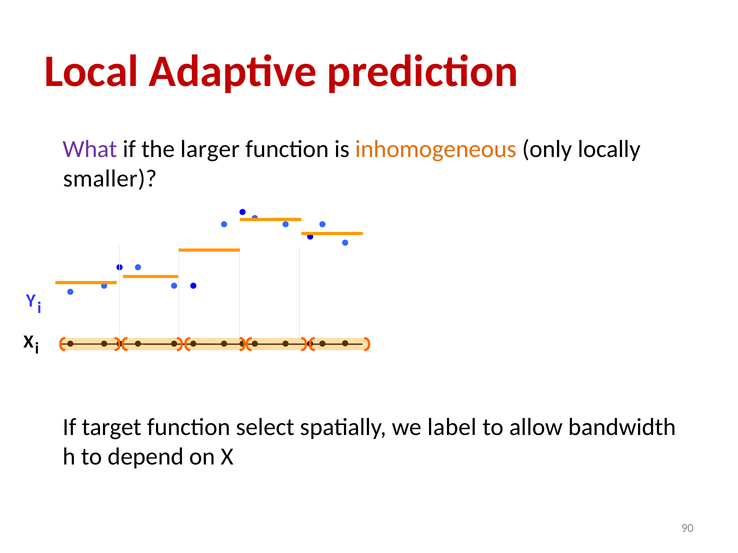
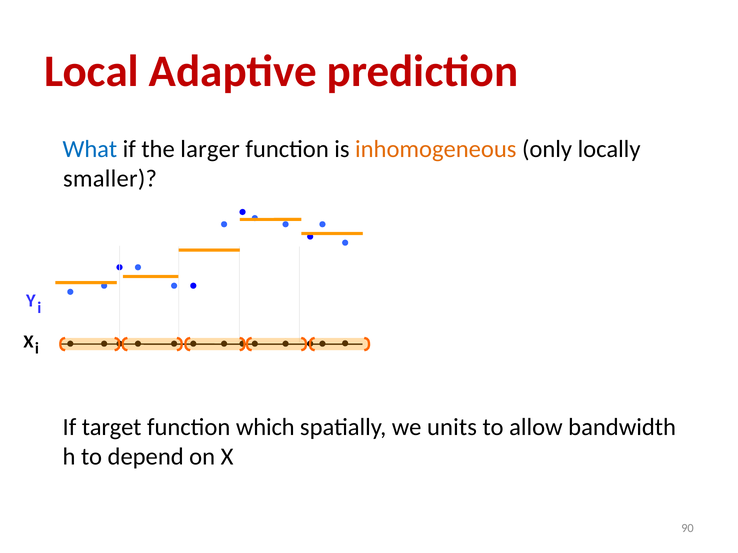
What colour: purple -> blue
select: select -> which
label: label -> units
